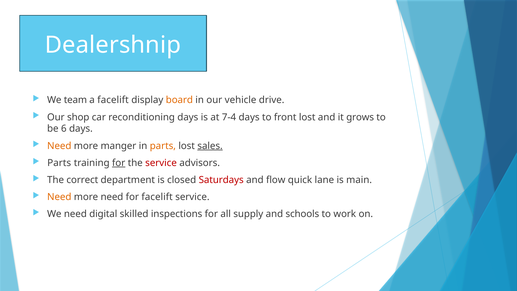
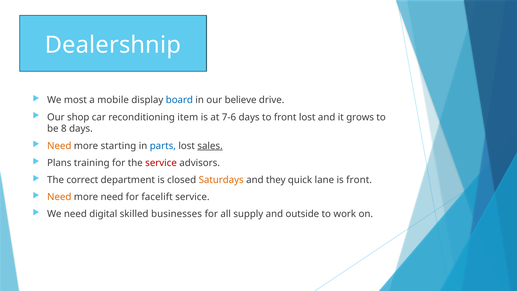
team: team -> most
a facelift: facelift -> mobile
board colour: orange -> blue
vehicle: vehicle -> believe
reconditioning days: days -> item
7-4: 7-4 -> 7-6
6: 6 -> 8
manger: manger -> starting
parts at (163, 146) colour: orange -> blue
Parts at (59, 163): Parts -> Plans
for at (119, 163) underline: present -> none
Saturdays colour: red -> orange
flow: flow -> they
is main: main -> front
inspections: inspections -> businesses
schools: schools -> outside
